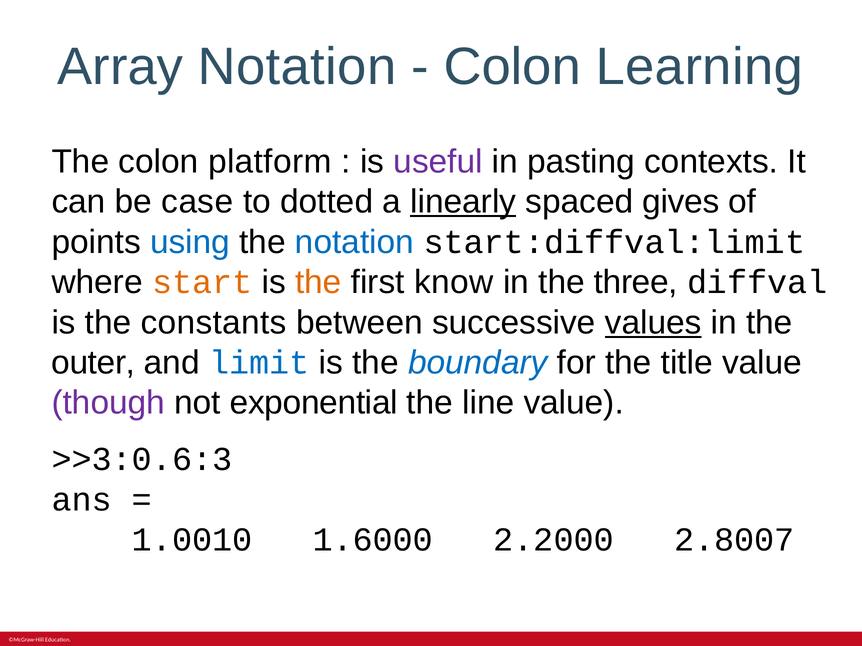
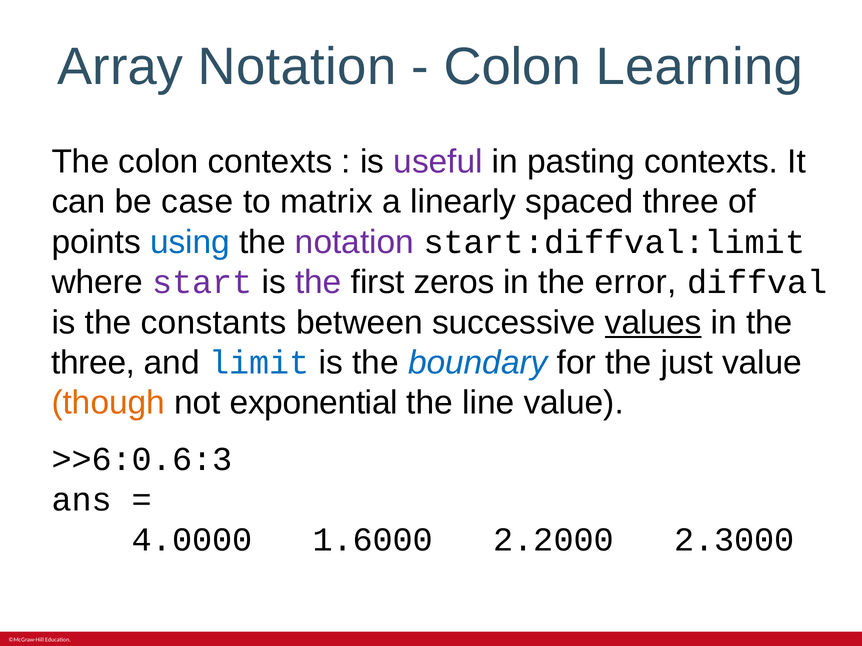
colon platform: platform -> contexts
dotted: dotted -> matrix
linearly underline: present -> none
spaced gives: gives -> three
notation at (355, 242) colour: blue -> purple
start colour: orange -> purple
the at (318, 282) colour: orange -> purple
know: know -> zeros
three: three -> error
outer at (93, 363): outer -> three
title: title -> just
though colour: purple -> orange
>>3:0.6:3: >>3:0.6:3 -> >>6:0.6:3
1.0010: 1.0010 -> 4.0000
2.8007: 2.8007 -> 2.3000
